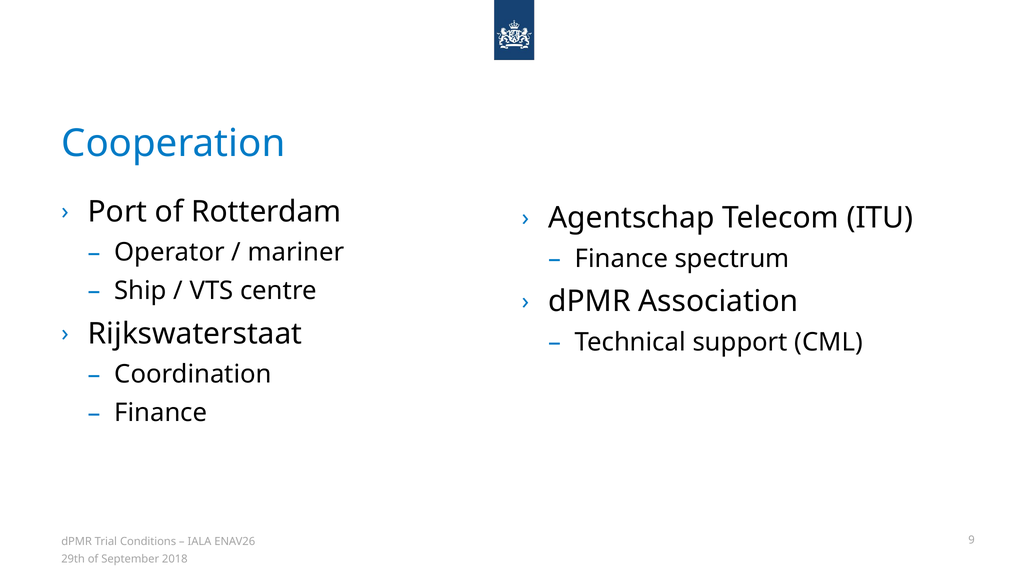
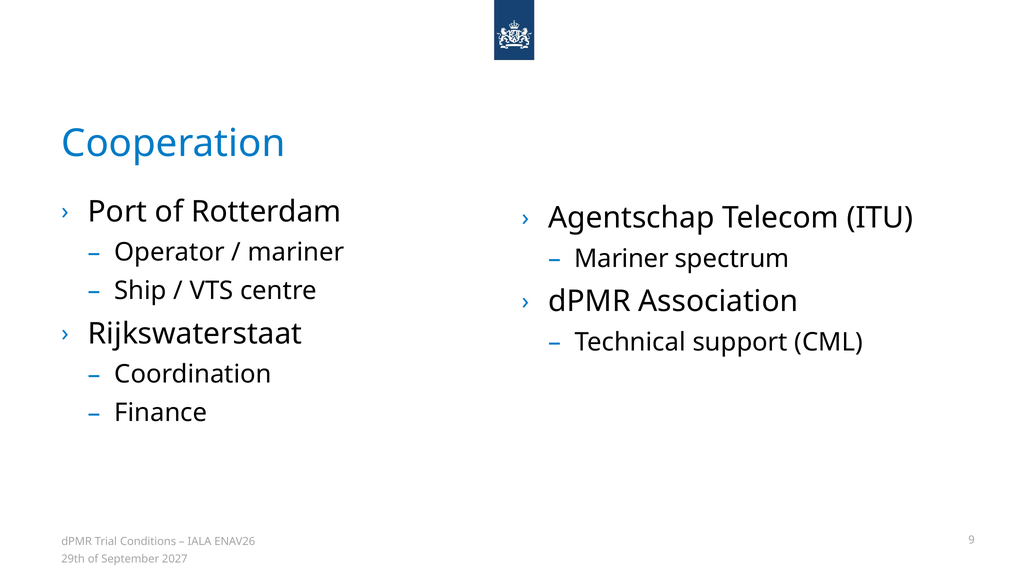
Finance at (621, 259): Finance -> Mariner
2018: 2018 -> 2027
